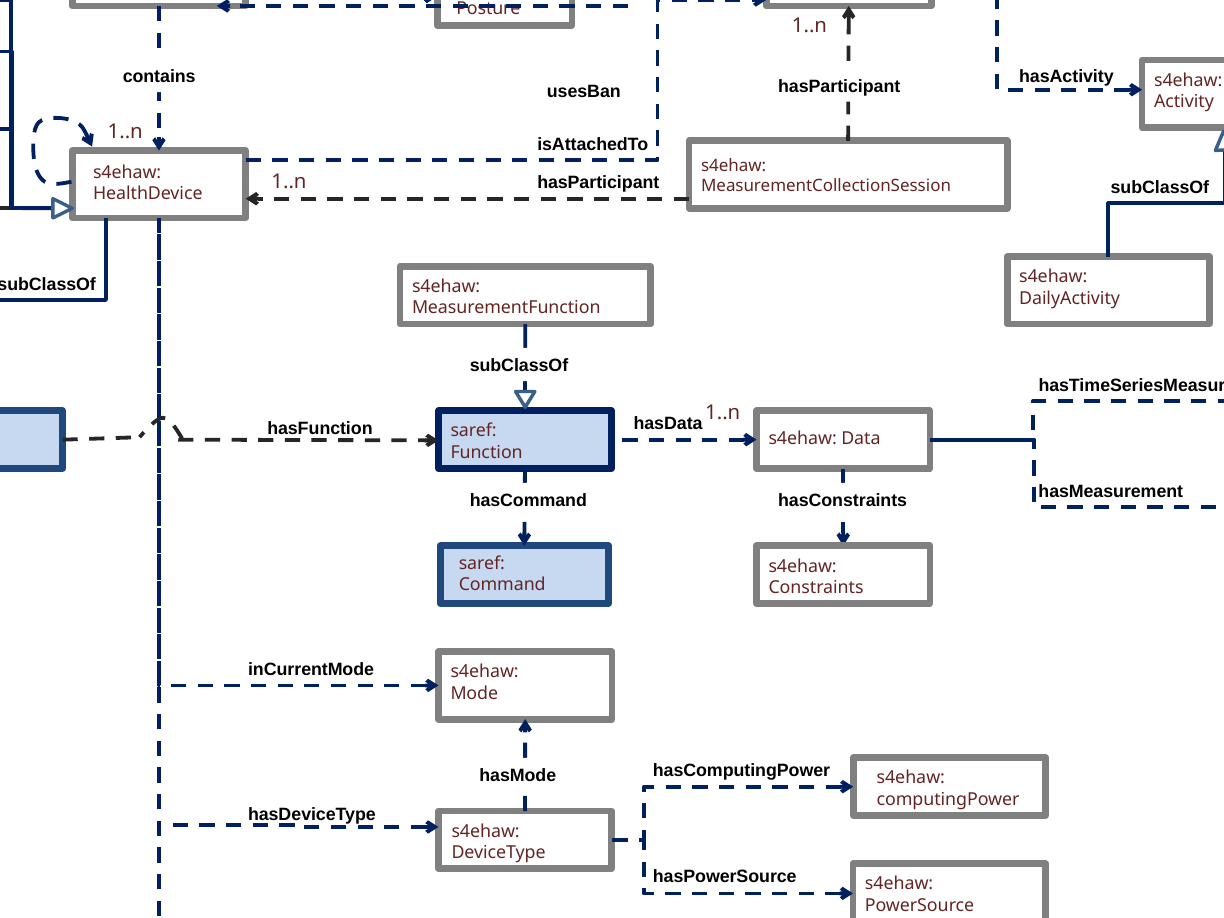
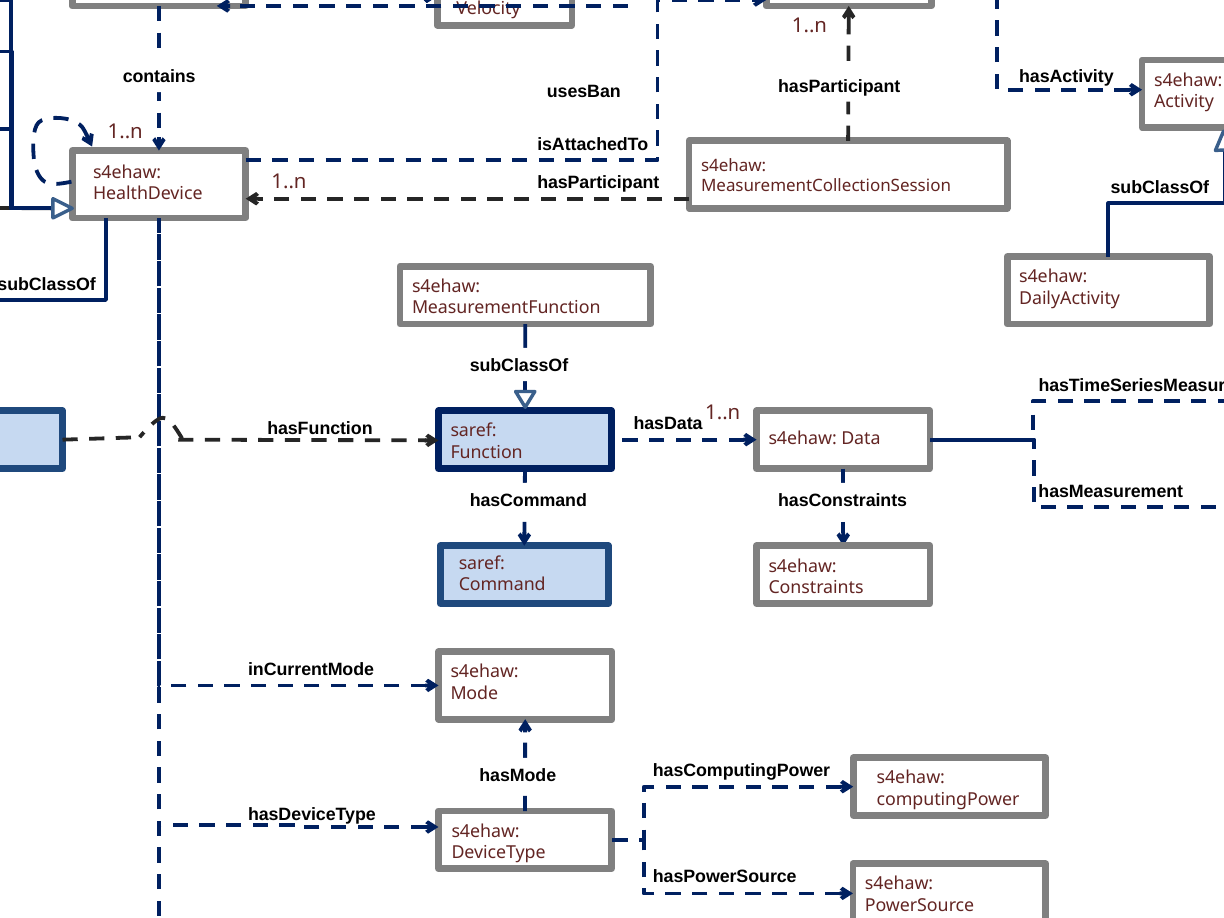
Posture: Posture -> Velocity
